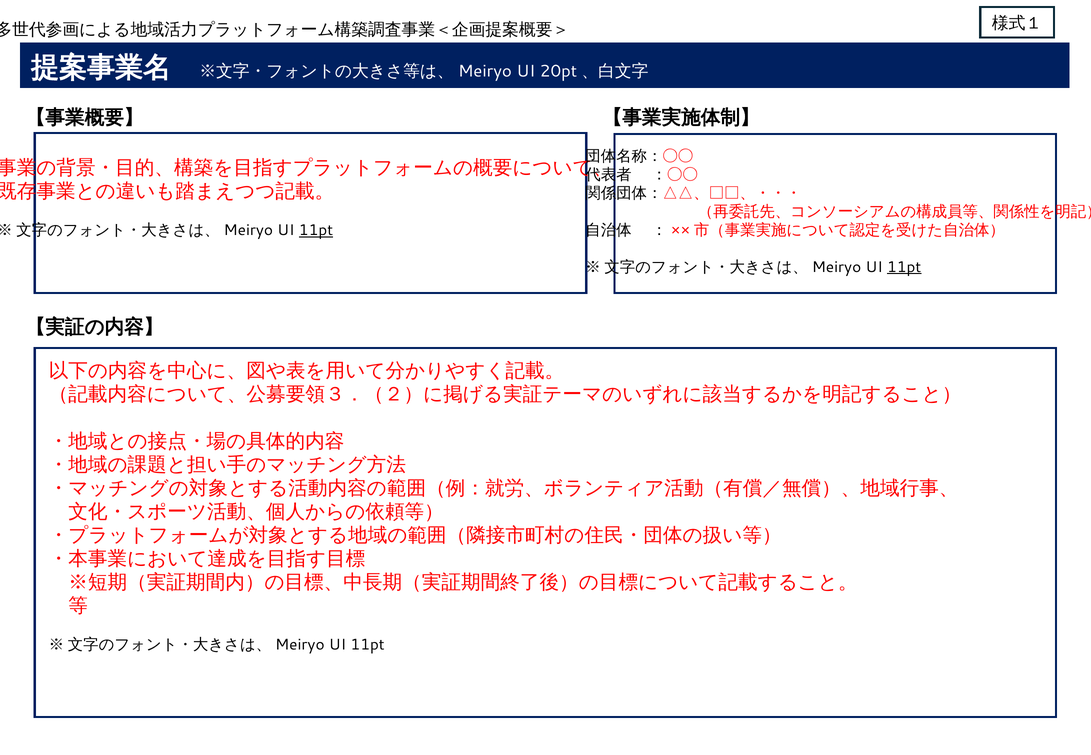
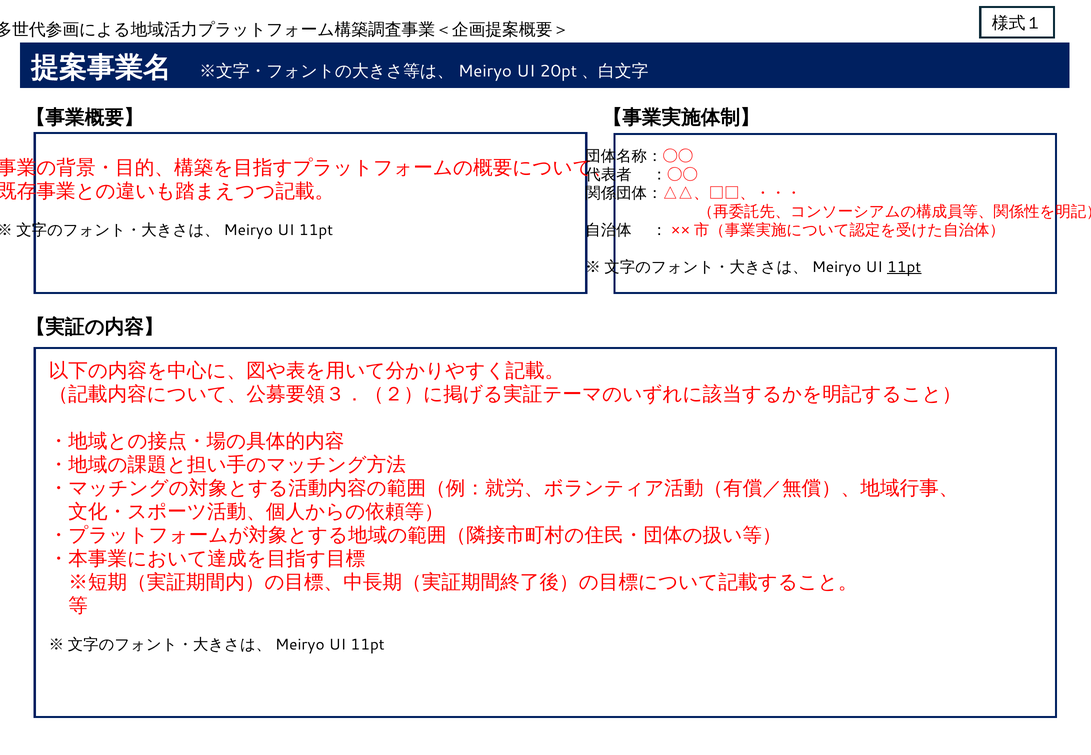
11pt at (316, 230) underline: present -> none
